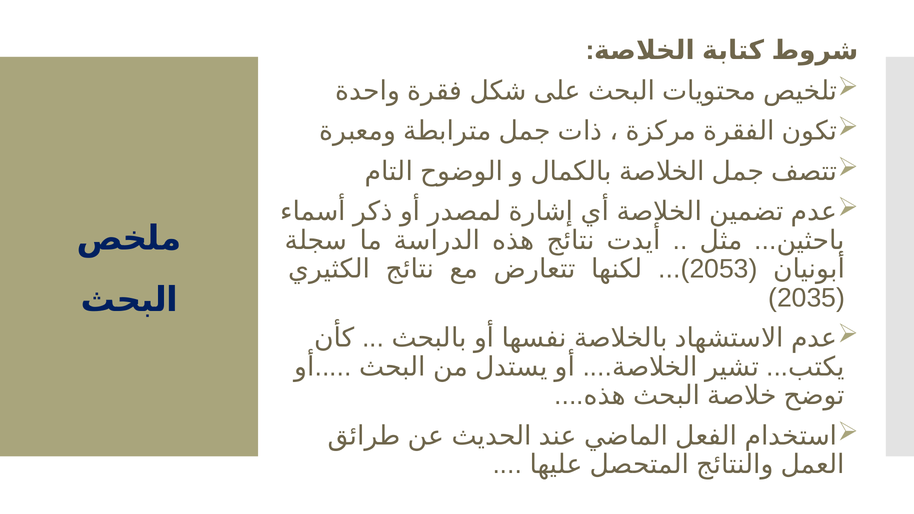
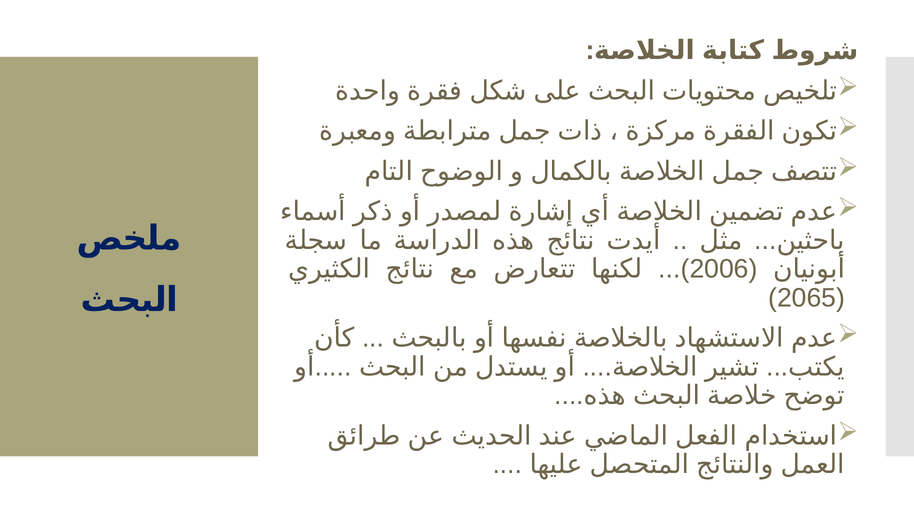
2053: 2053 -> 2006
2035: 2035 -> 2065
